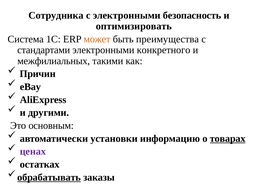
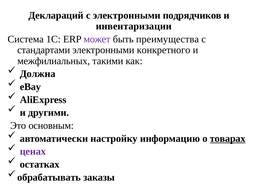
Сотрудника: Сотрудника -> Деклараций
безопасность: безопасность -> подрядчиков
оптимизировать: оптимизировать -> инвентаризации
может colour: orange -> purple
Причин: Причин -> Должна
установки: установки -> настройку
обрабатывать underline: present -> none
